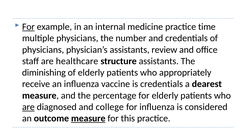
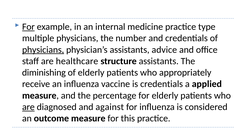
time: time -> type
physicians at (43, 50) underline: none -> present
review: review -> advice
dearest: dearest -> applied
college: college -> against
measure at (88, 119) underline: present -> none
